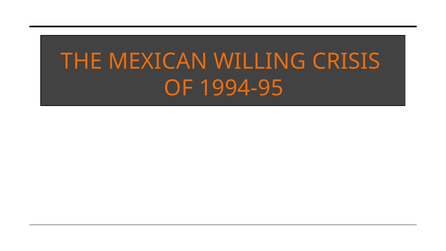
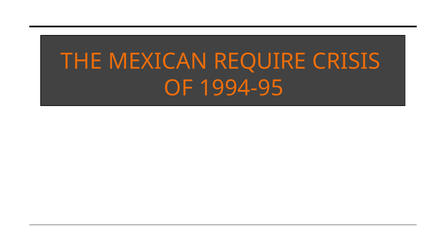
WILLING: WILLING -> REQUIRE
